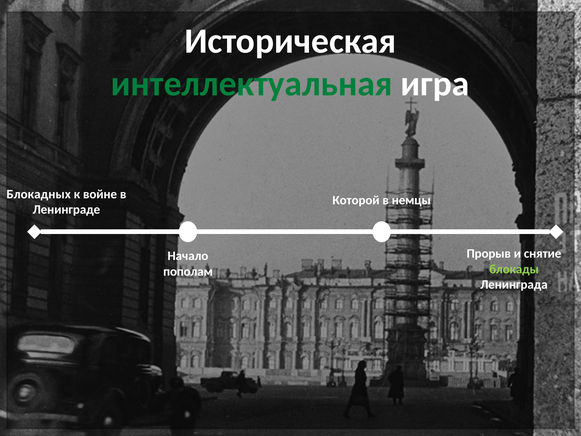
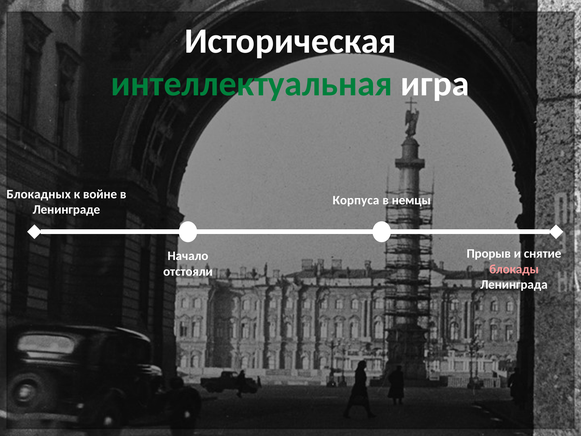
Которой: Которой -> Корпуса
блокады colour: light green -> pink
пополам: пополам -> отстояли
